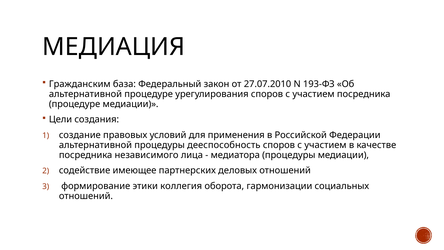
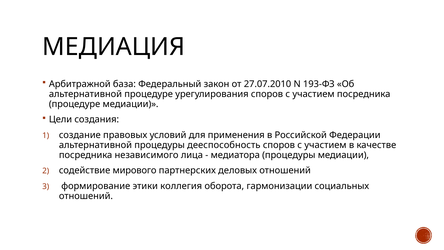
Гражданским: Гражданским -> Арбитражной
имеющее: имеющее -> мирового
